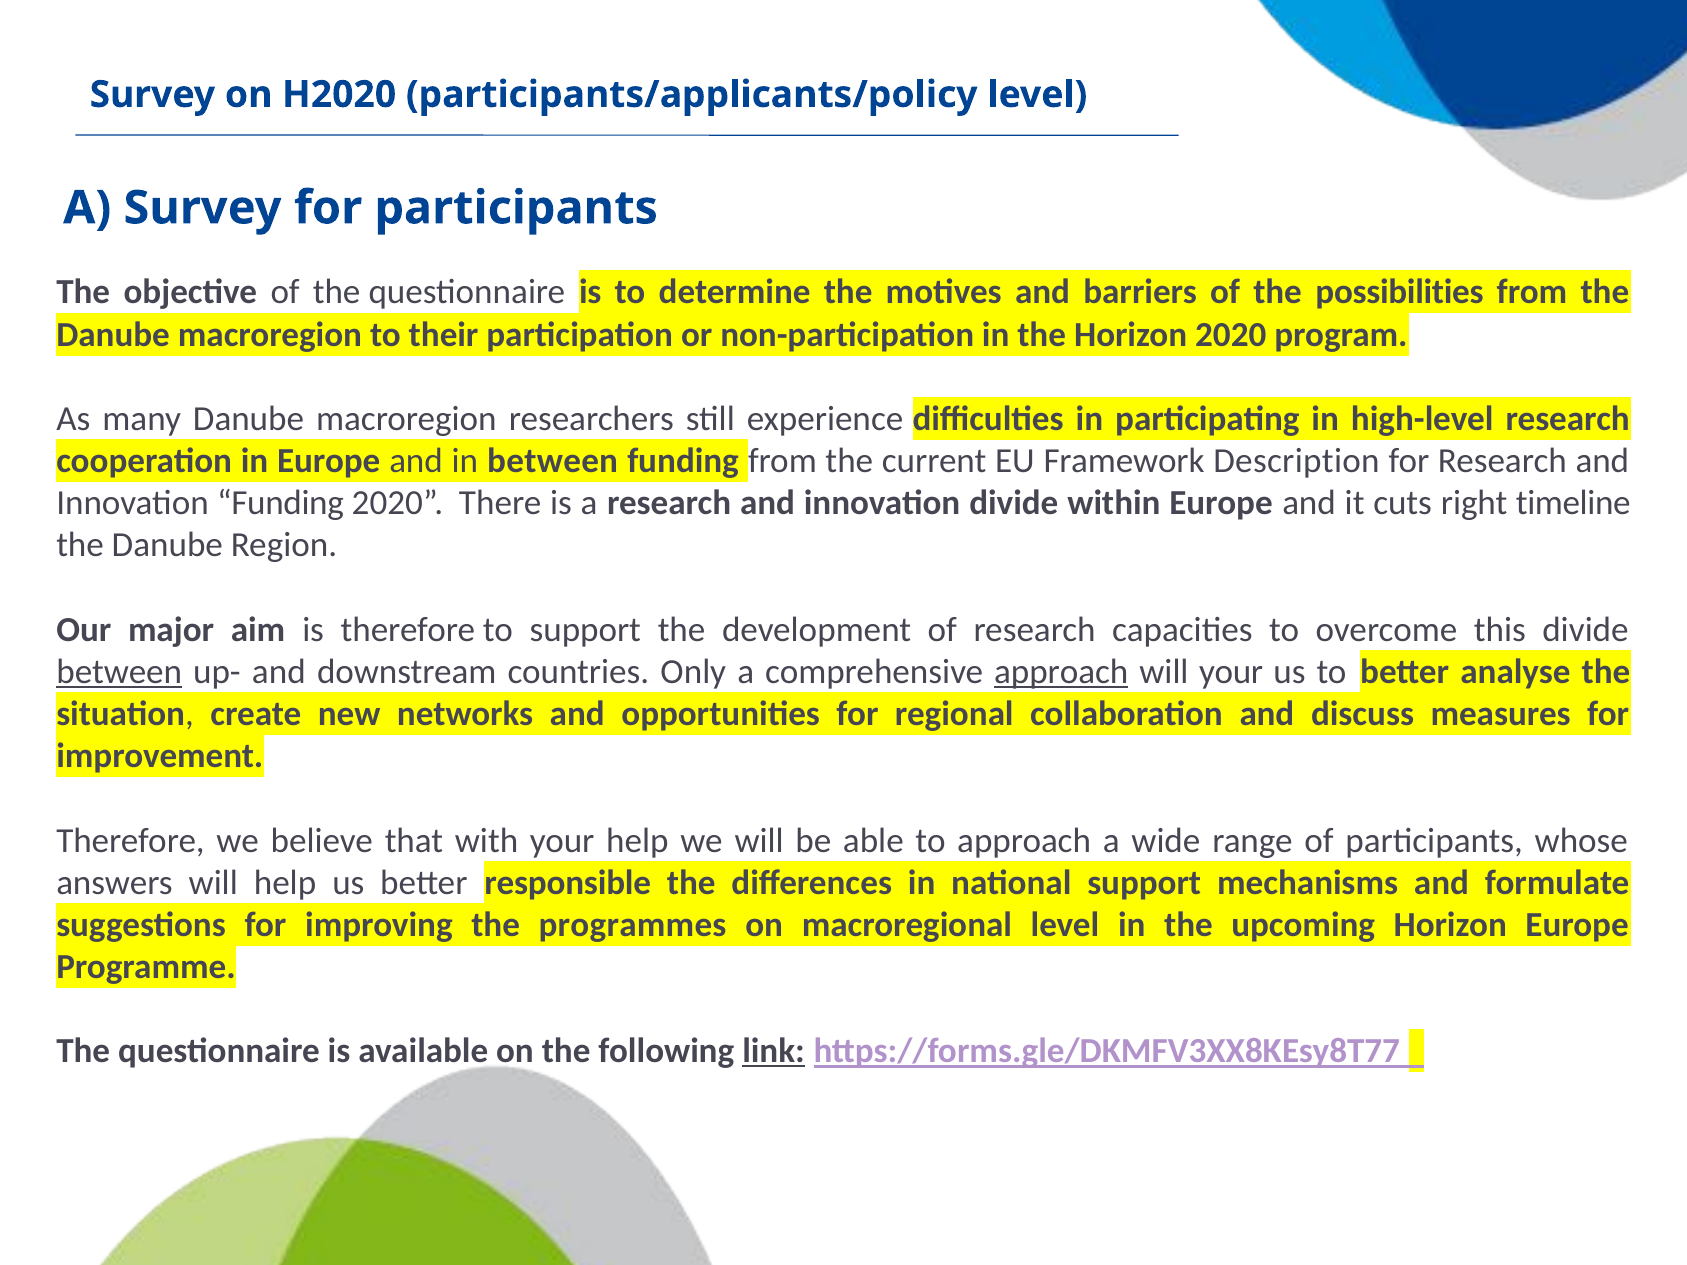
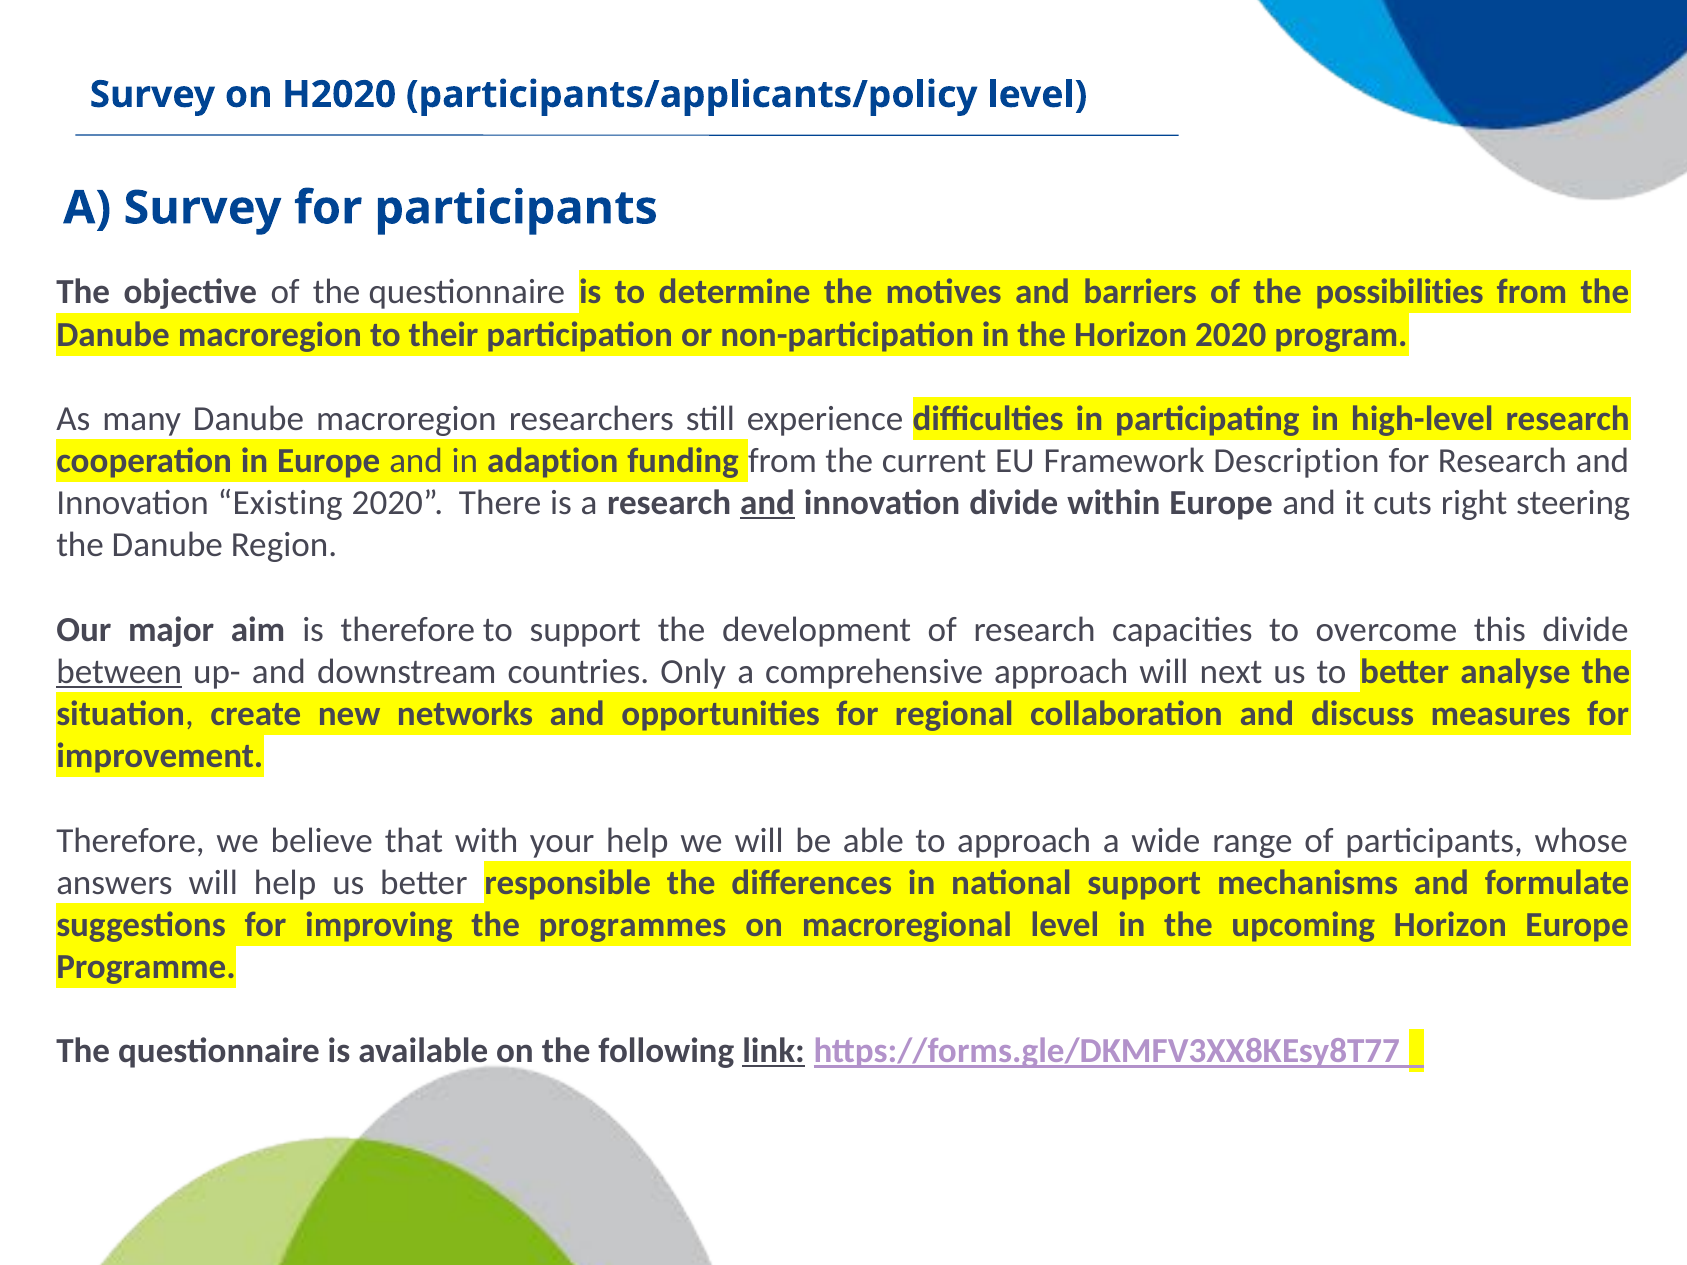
in between: between -> adaption
Innovation Funding: Funding -> Existing
and at (768, 503) underline: none -> present
timeline: timeline -> steering
approach at (1061, 672) underline: present -> none
will your: your -> next
